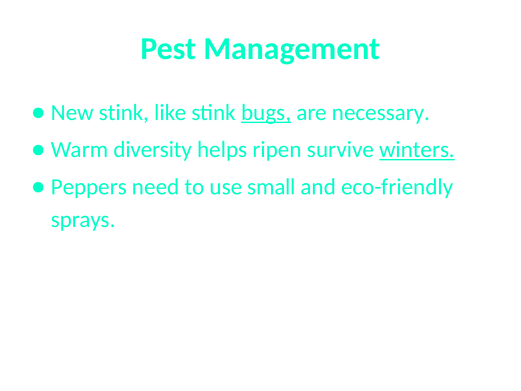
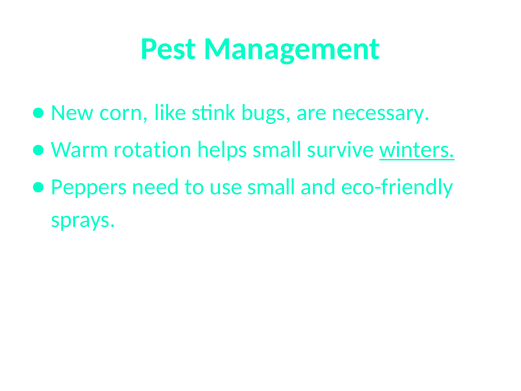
New stink: stink -> corn
bugs underline: present -> none
diversity: diversity -> rotation
helps ripen: ripen -> small
